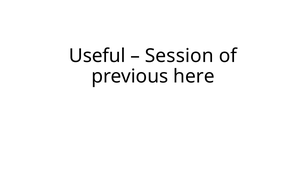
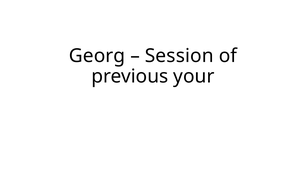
Useful: Useful -> Georg
here: here -> your
